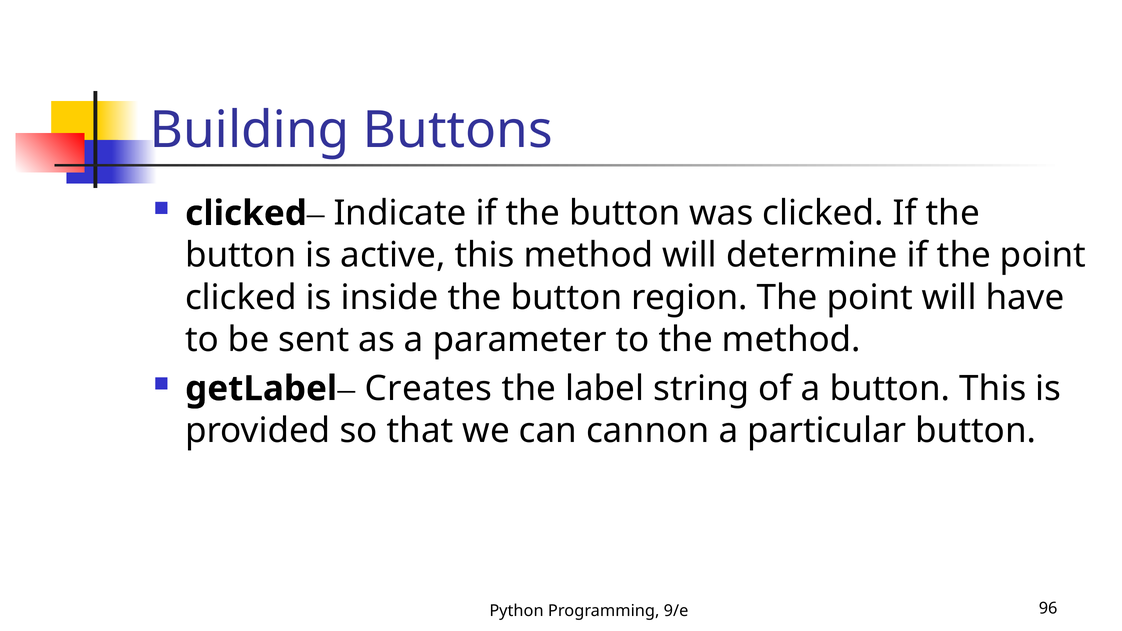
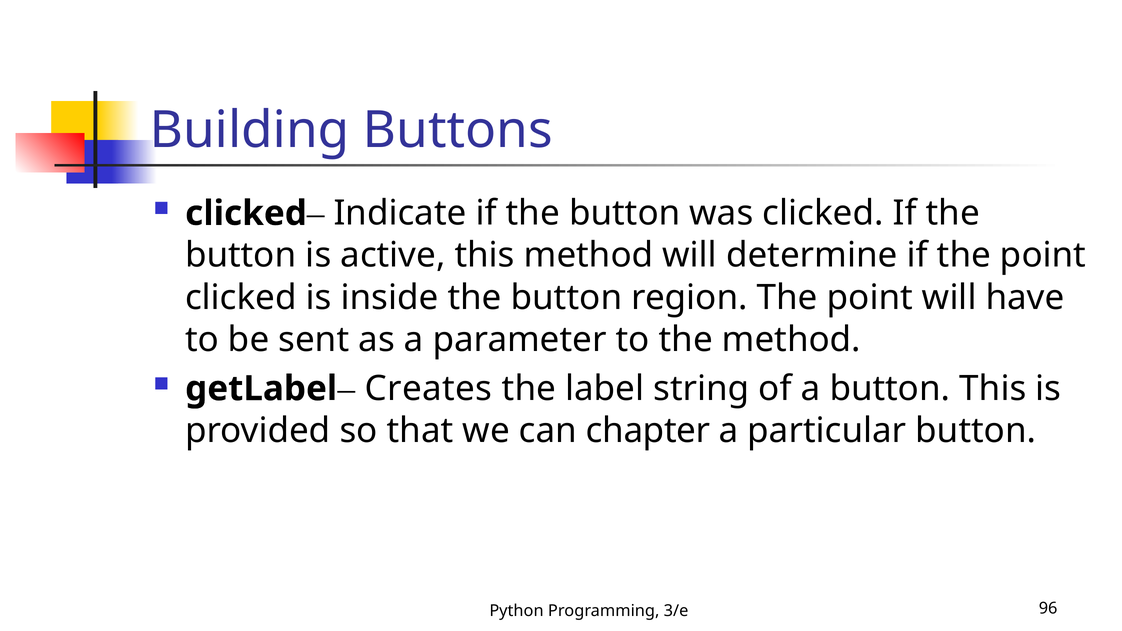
cannon: cannon -> chapter
9/e: 9/e -> 3/e
